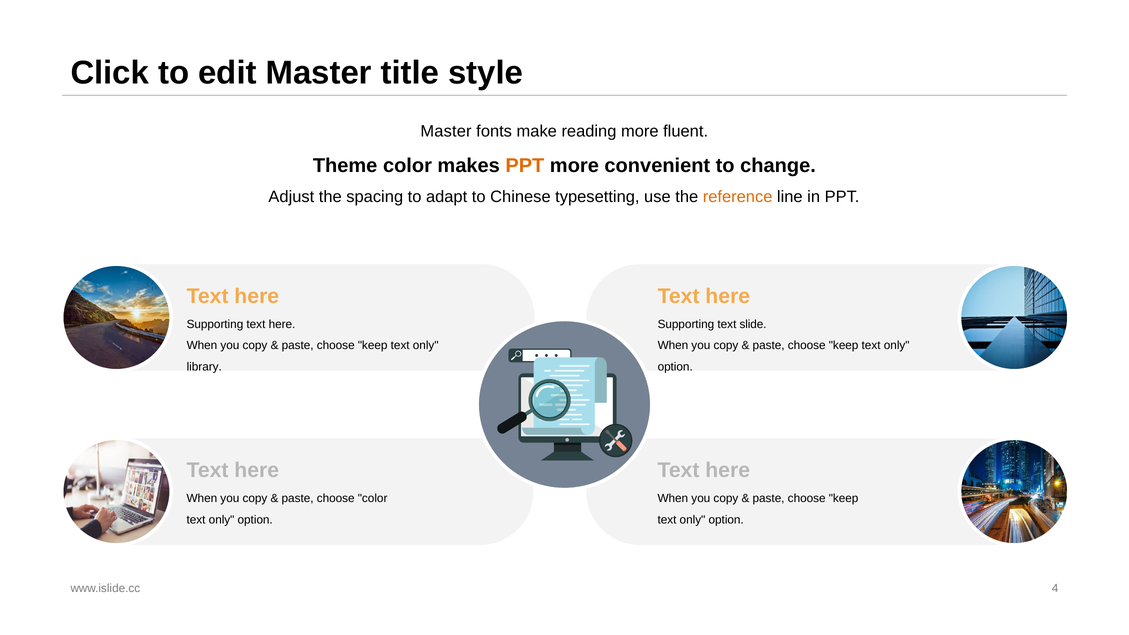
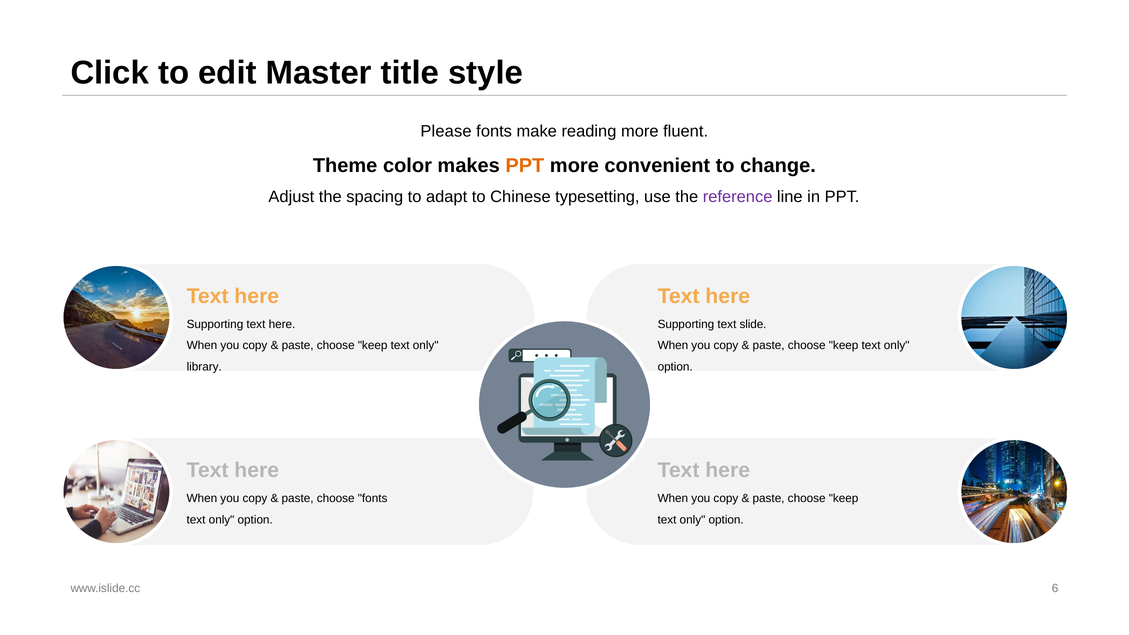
Master at (446, 131): Master -> Please
reference colour: orange -> purple
choose color: color -> fonts
4: 4 -> 6
